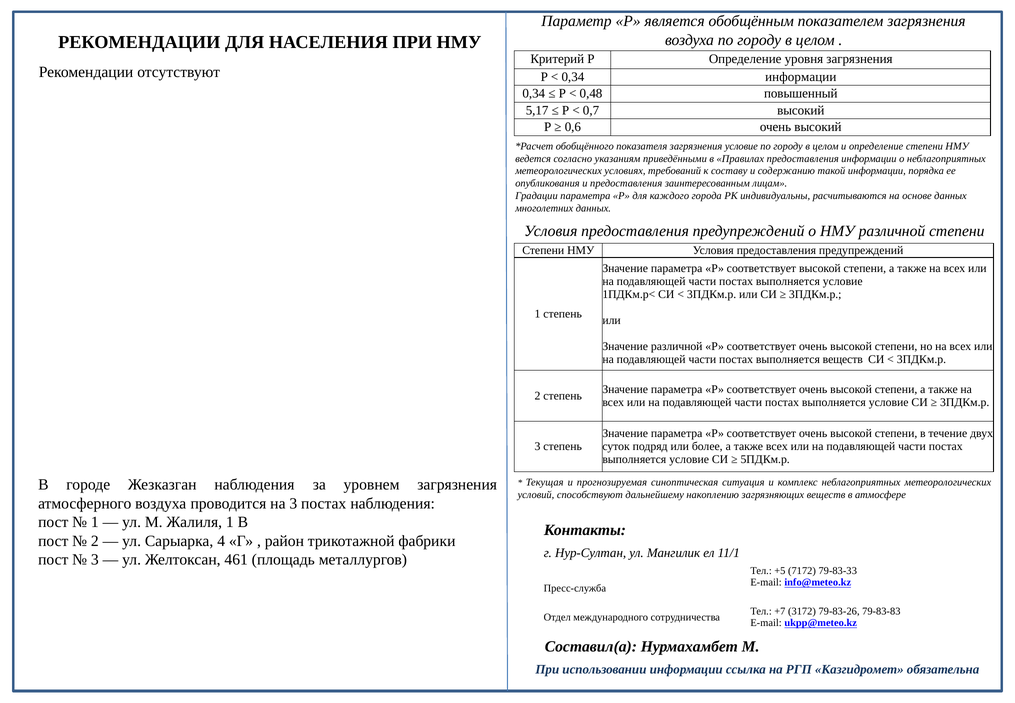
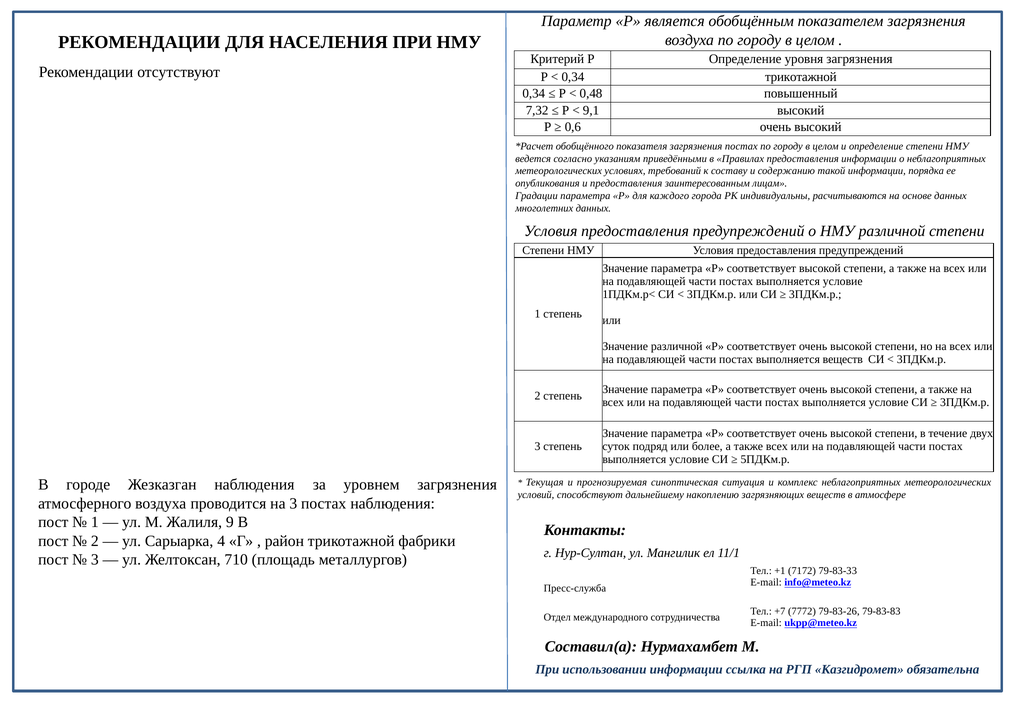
0,34 информации: информации -> трикотажной
5,17: 5,17 -> 7,32
0,7: 0,7 -> 9,1
загрязнения условие: условие -> постах
Жалиля 1: 1 -> 9
461: 461 -> 710
+5: +5 -> +1
3172: 3172 -> 7772
